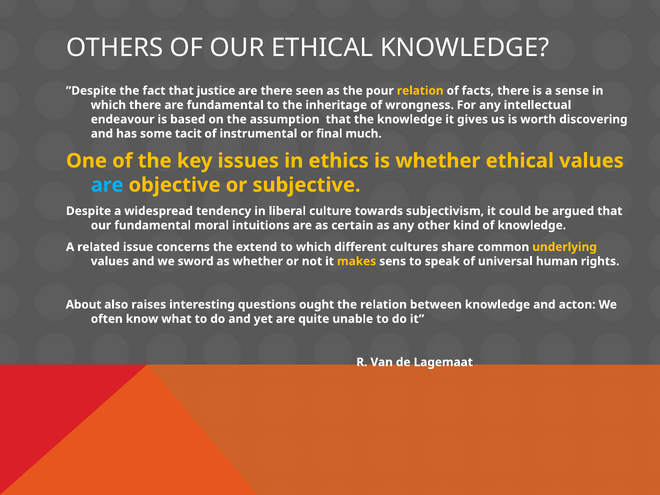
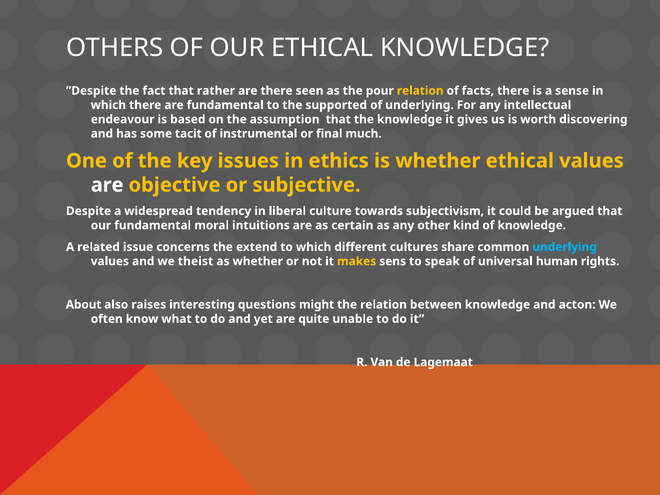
justice: justice -> rather
inheritage: inheritage -> supported
of wrongness: wrongness -> underlying
are at (107, 185) colour: light blue -> white
underlying at (565, 247) colour: yellow -> light blue
sword: sword -> theist
ought: ought -> might
